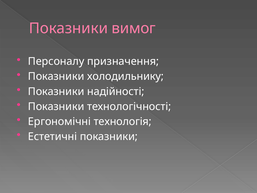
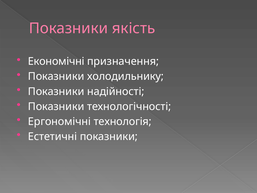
вимог: вимог -> якість
Персоналу: Персоналу -> Економічні
